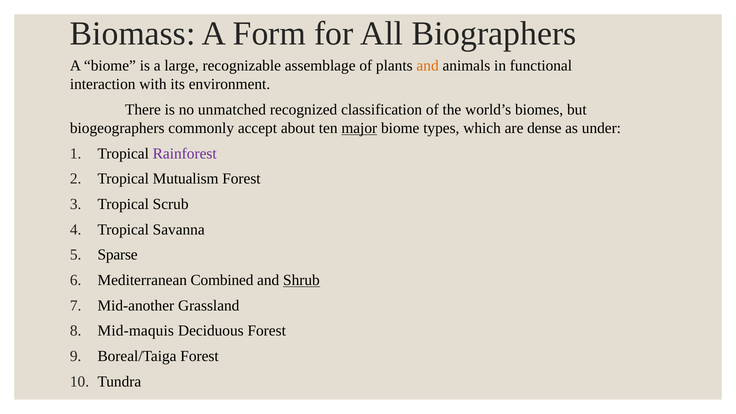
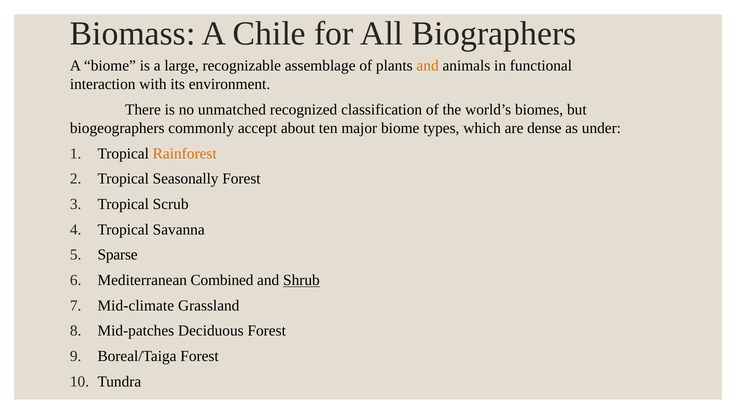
Form: Form -> Chile
major underline: present -> none
Rainforest colour: purple -> orange
Mutualism: Mutualism -> Seasonally
Mid-another: Mid-another -> Mid-climate
Mid-maquis: Mid-maquis -> Mid-patches
